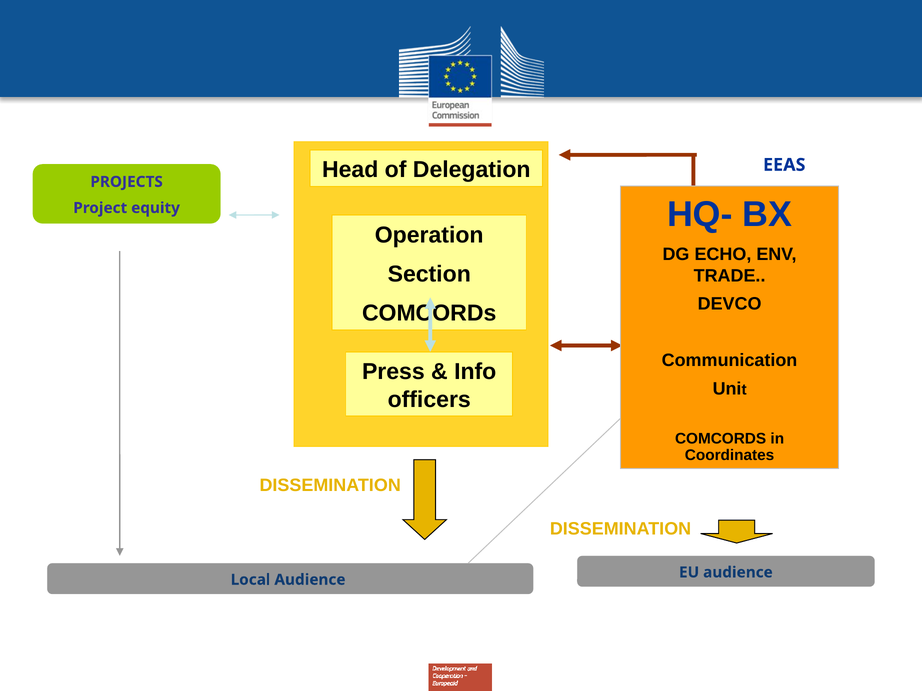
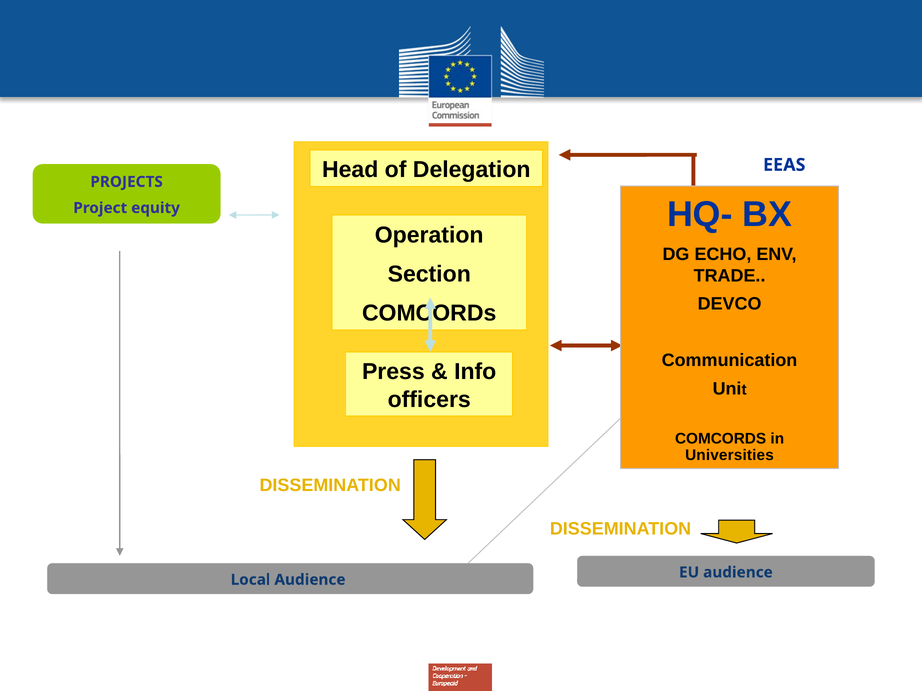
Coordinates: Coordinates -> Universities
